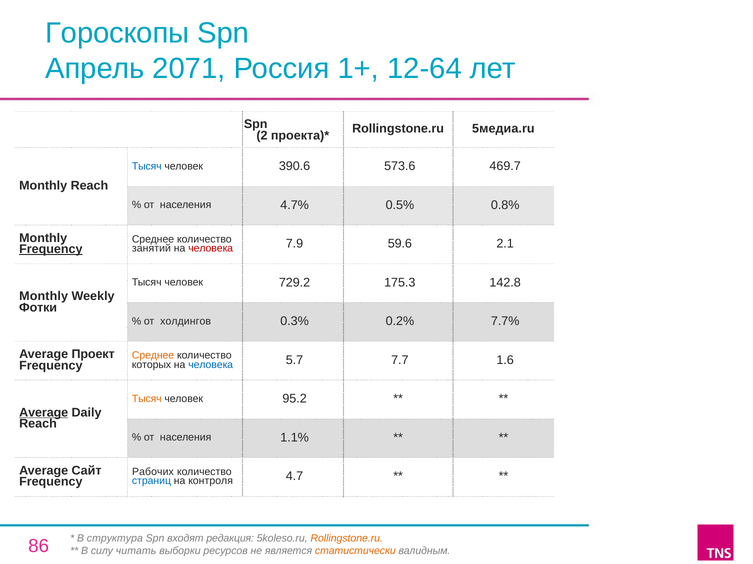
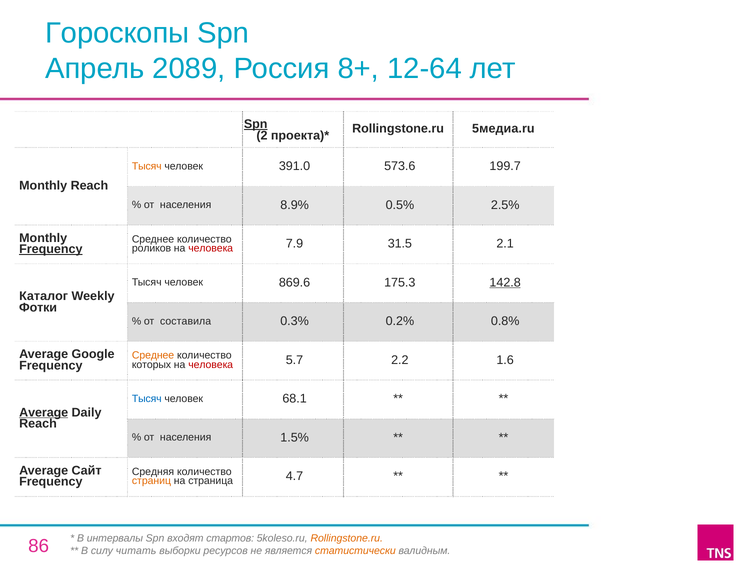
2071: 2071 -> 2089
1+: 1+ -> 8+
Spn at (256, 124) underline: none -> present
Тысяч at (147, 166) colour: blue -> orange
390.6: 390.6 -> 391.0
469.7: 469.7 -> 199.7
4.7%: 4.7% -> 8.9%
0.8%: 0.8% -> 2.5%
занятий: занятий -> роликов
59.6: 59.6 -> 31.5
729.2: 729.2 -> 869.6
142.8 underline: none -> present
Monthly at (44, 297): Monthly -> Каталог
холдингов: холдингов -> составила
7.7%: 7.7% -> 0.8%
Проект: Проект -> Google
человека at (211, 365) colour: blue -> red
7.7: 7.7 -> 2.2
Тысяч at (147, 399) colour: orange -> blue
95.2: 95.2 -> 68.1
1.1%: 1.1% -> 1.5%
Рабочих: Рабочих -> Средняя
страниц colour: blue -> orange
контроля: контроля -> страница
структура: структура -> интервалы
редакция: редакция -> стартов
